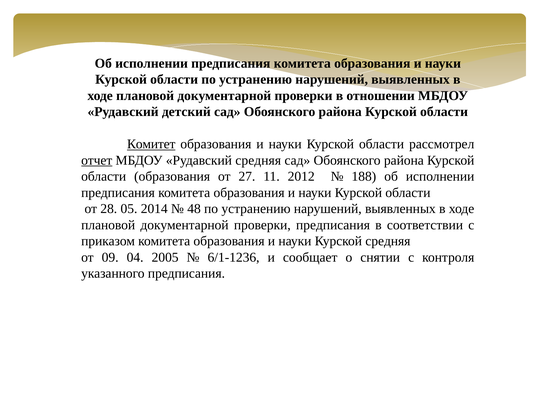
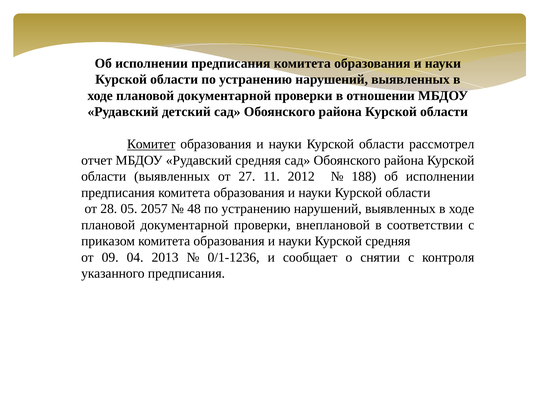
отчет underline: present -> none
области образования: образования -> выявленных
2014: 2014 -> 2057
проверки предписания: предписания -> внеплановой
2005: 2005 -> 2013
6/1-1236: 6/1-1236 -> 0/1-1236
